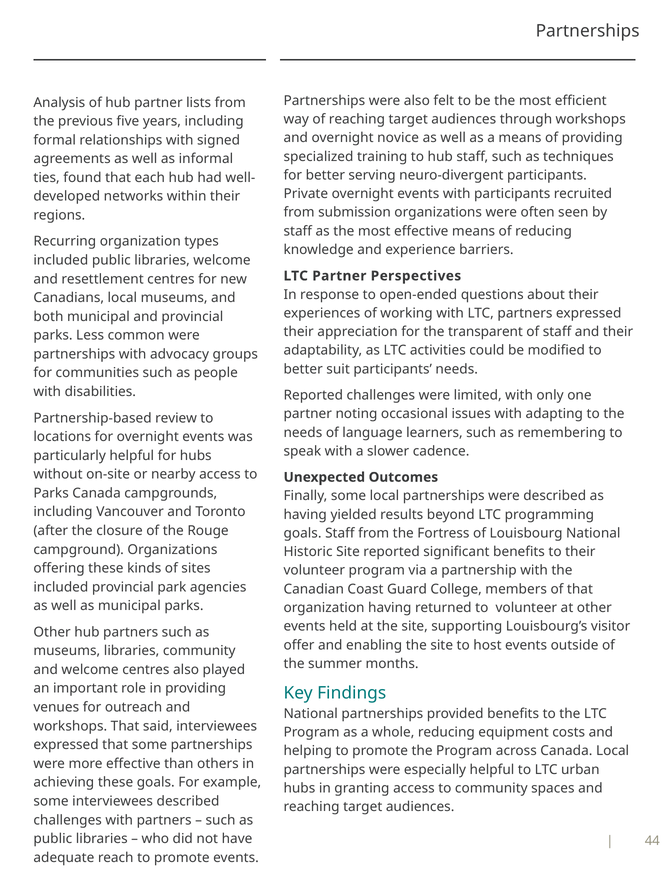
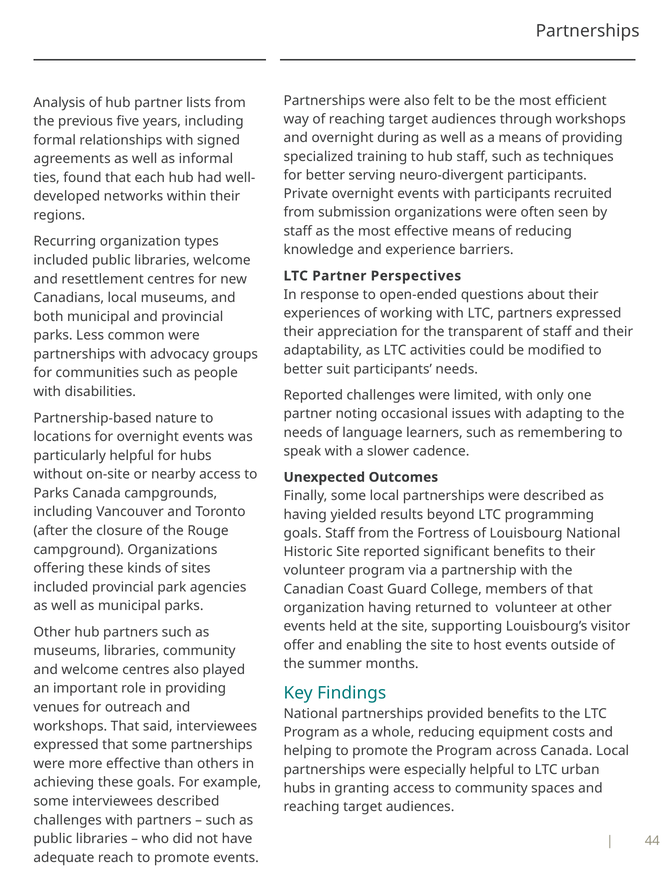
novice: novice -> during
review: review -> nature
